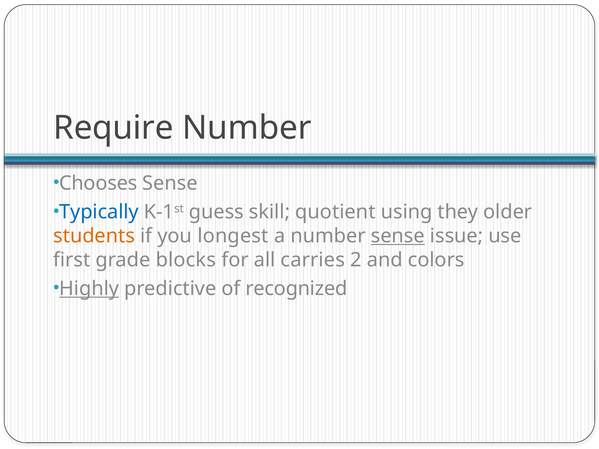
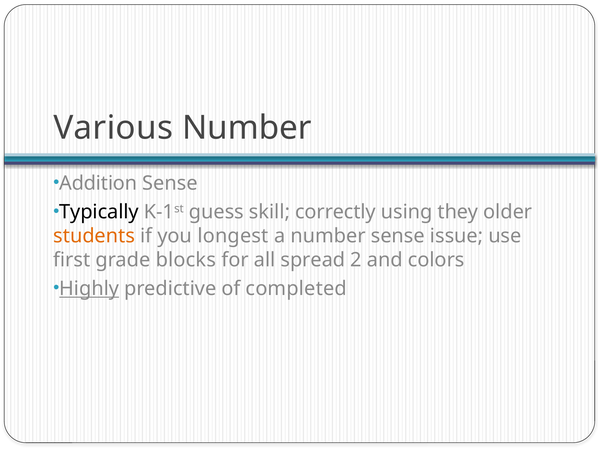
Require: Require -> Various
Chooses: Chooses -> Addition
Typically colour: blue -> black
quotient: quotient -> correctly
sense at (398, 236) underline: present -> none
carries: carries -> spread
recognized: recognized -> completed
